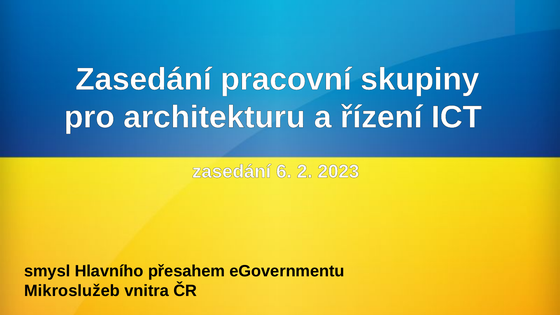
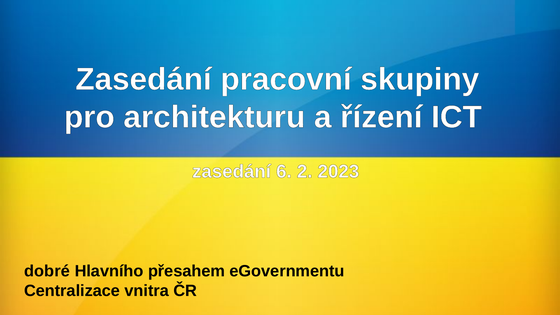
smysl: smysl -> dobré
Mikroslužeb: Mikroslužeb -> Centralizace
